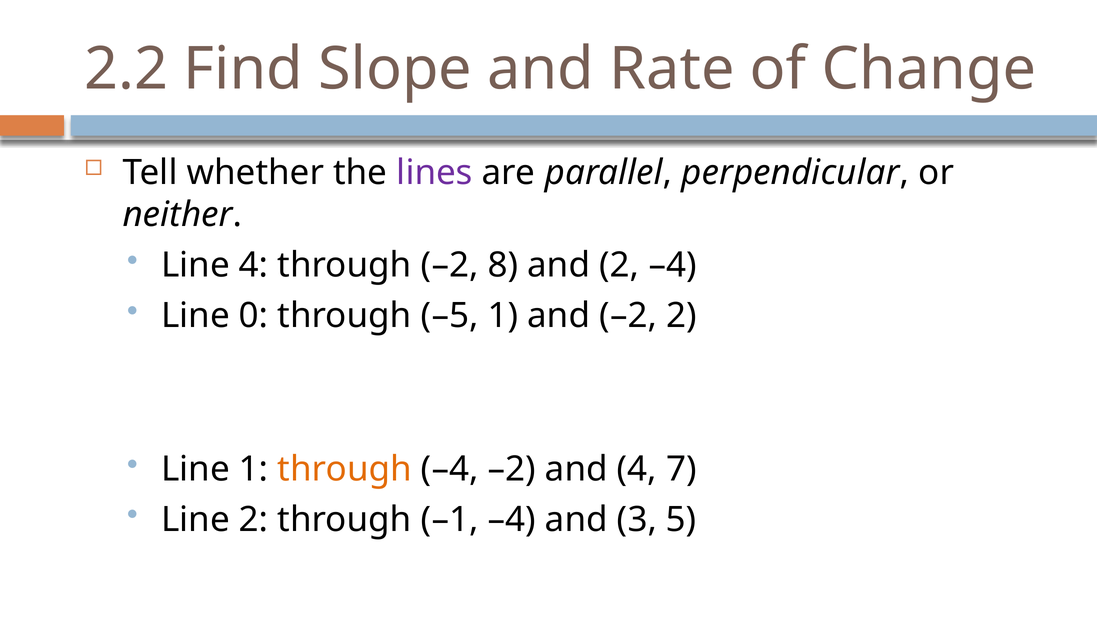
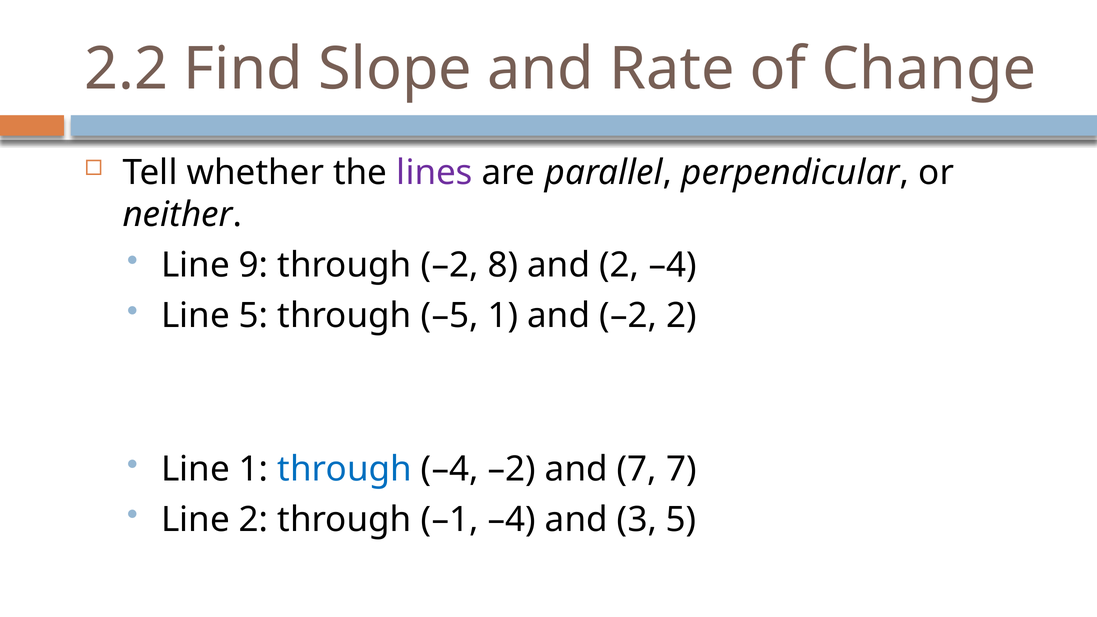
Line 4: 4 -> 9
Line 0: 0 -> 5
through at (345, 469) colour: orange -> blue
and 4: 4 -> 7
